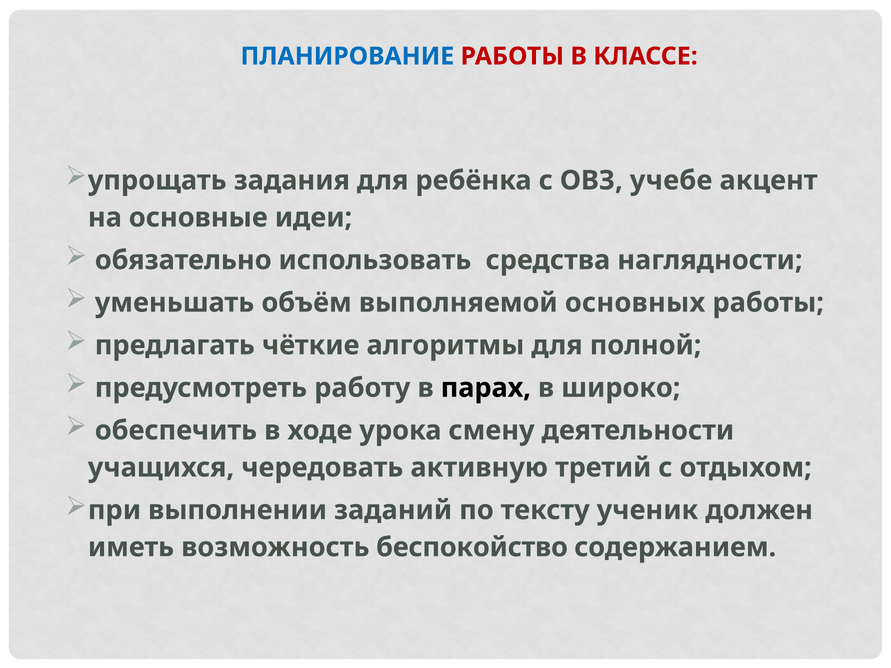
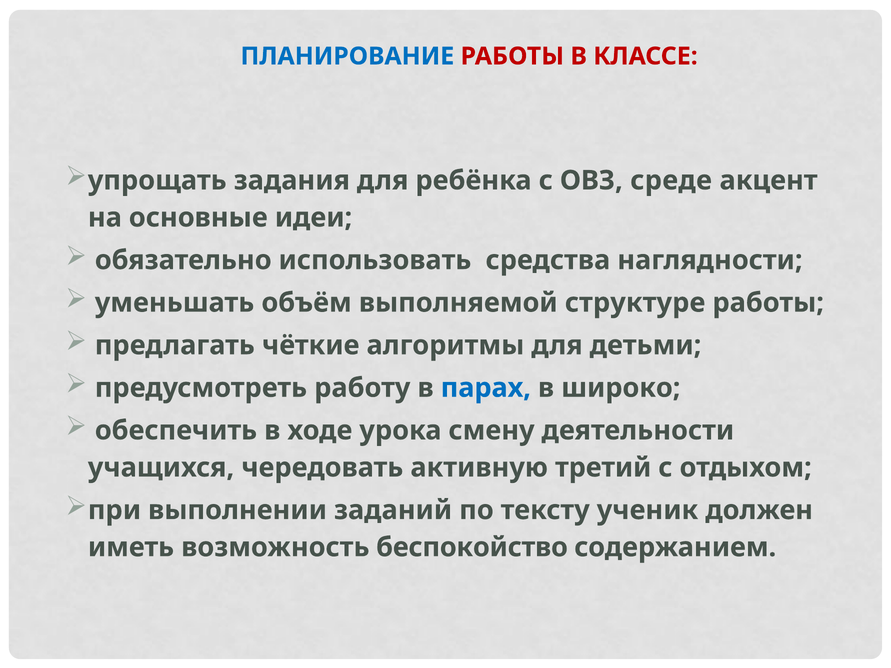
учебе: учебе -> среде
основных: основных -> структуре
полной: полной -> детьми
парах colour: black -> blue
